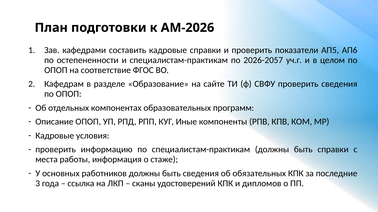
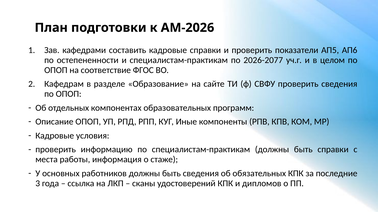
2026-2057: 2026-2057 -> 2026-2077
